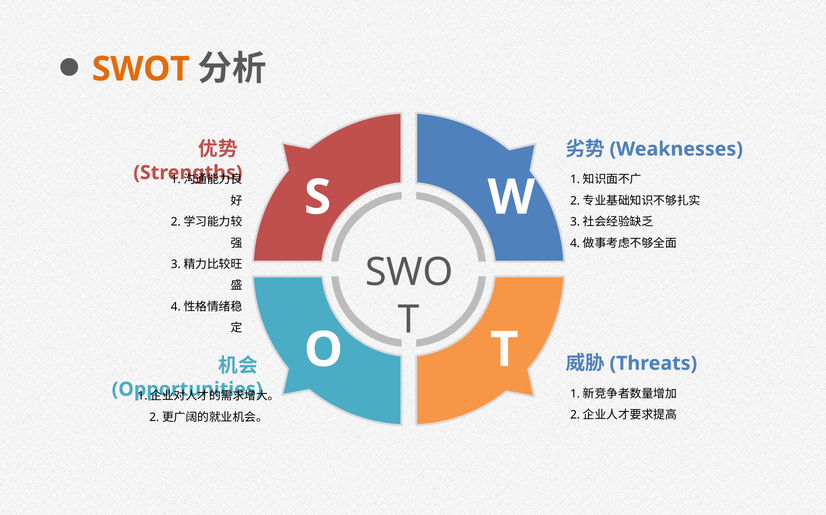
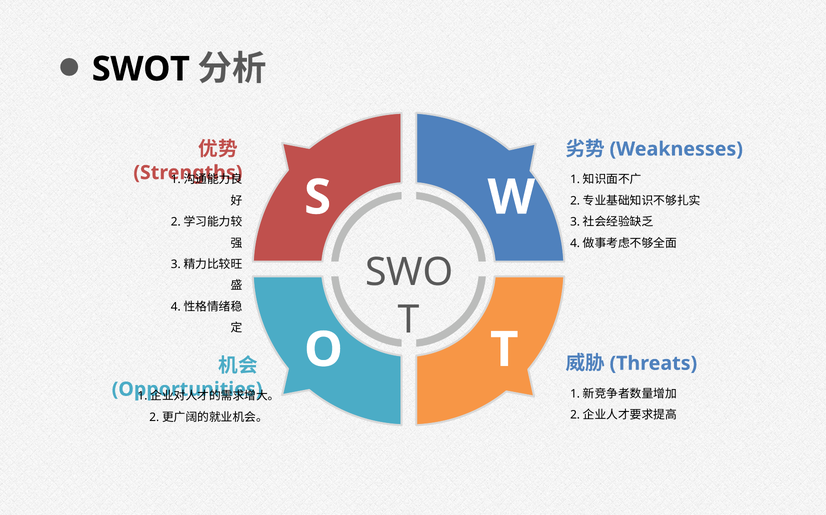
SWOT colour: orange -> black
